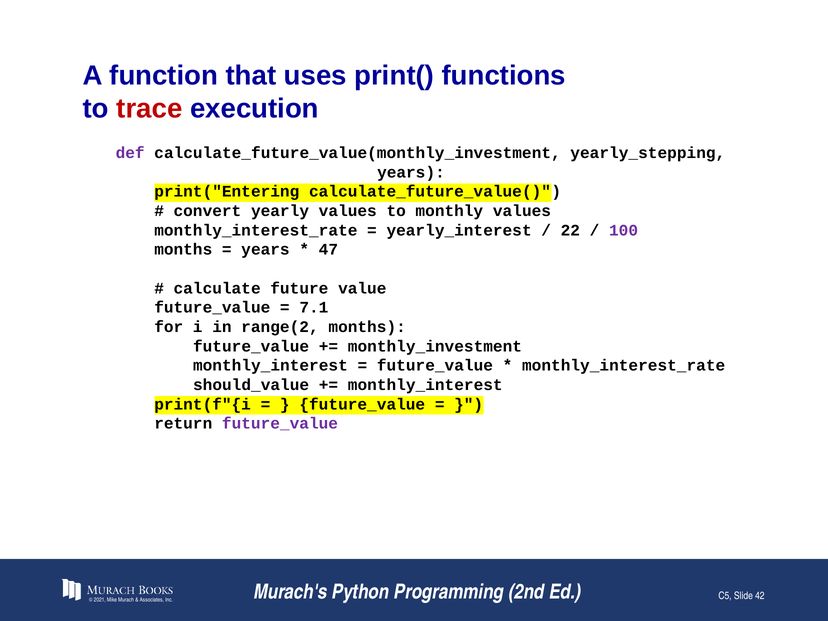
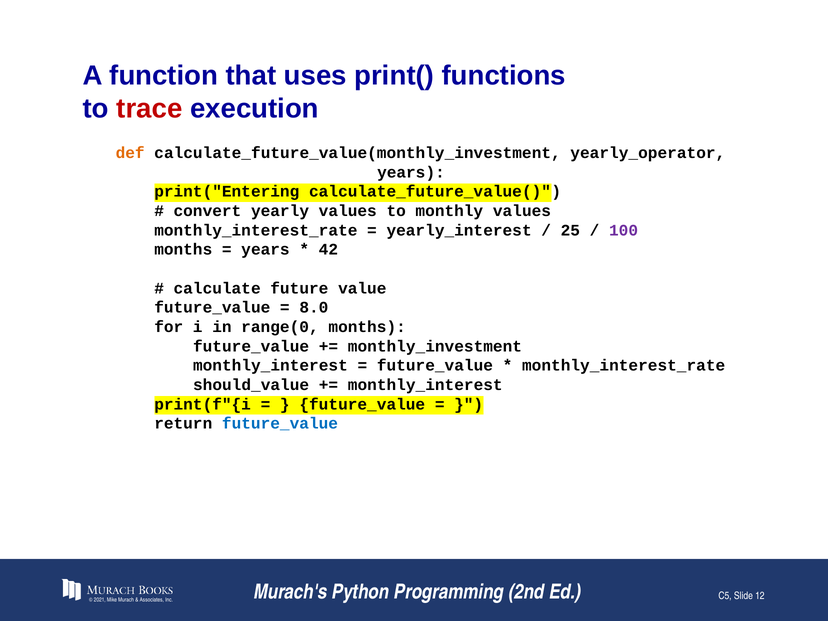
def colour: purple -> orange
yearly_stepping: yearly_stepping -> yearly_operator
22: 22 -> 25
47: 47 -> 42
7.1: 7.1 -> 8.0
range(2: range(2 -> range(0
future_value at (280, 424) colour: purple -> blue
42: 42 -> 12
